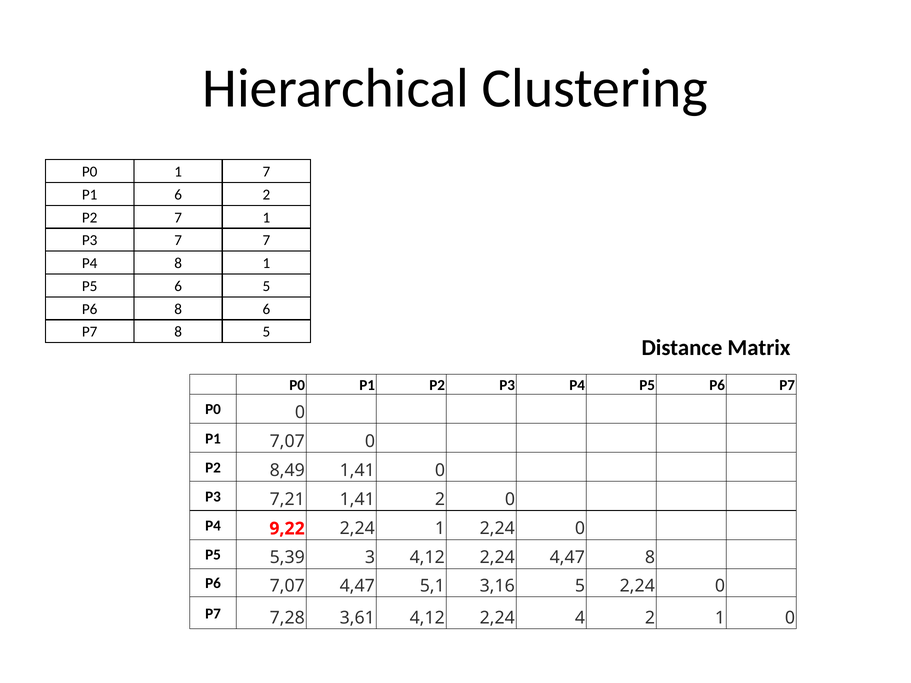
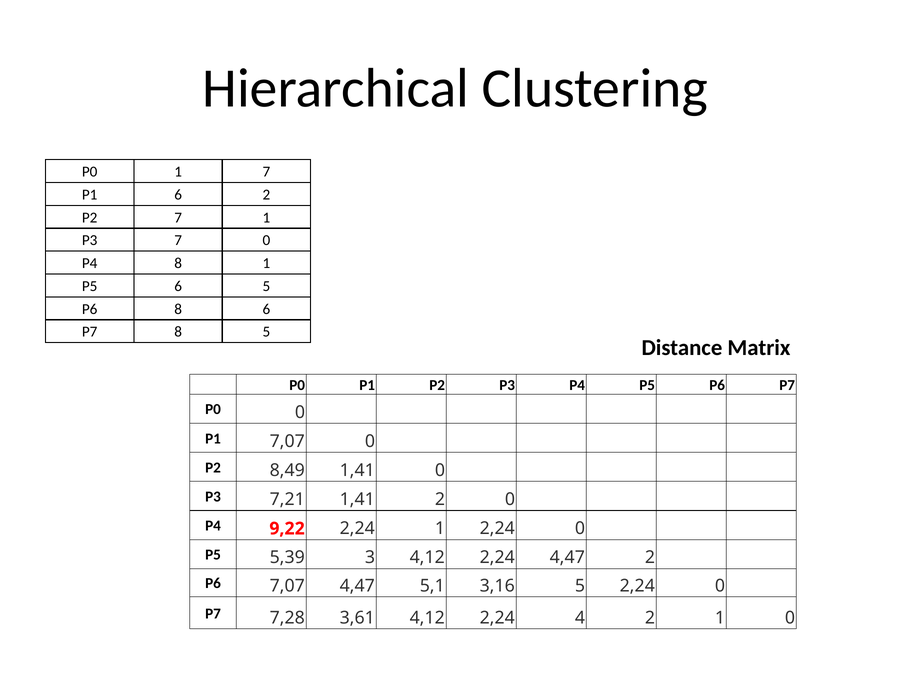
7 7: 7 -> 0
4,47 8: 8 -> 2
